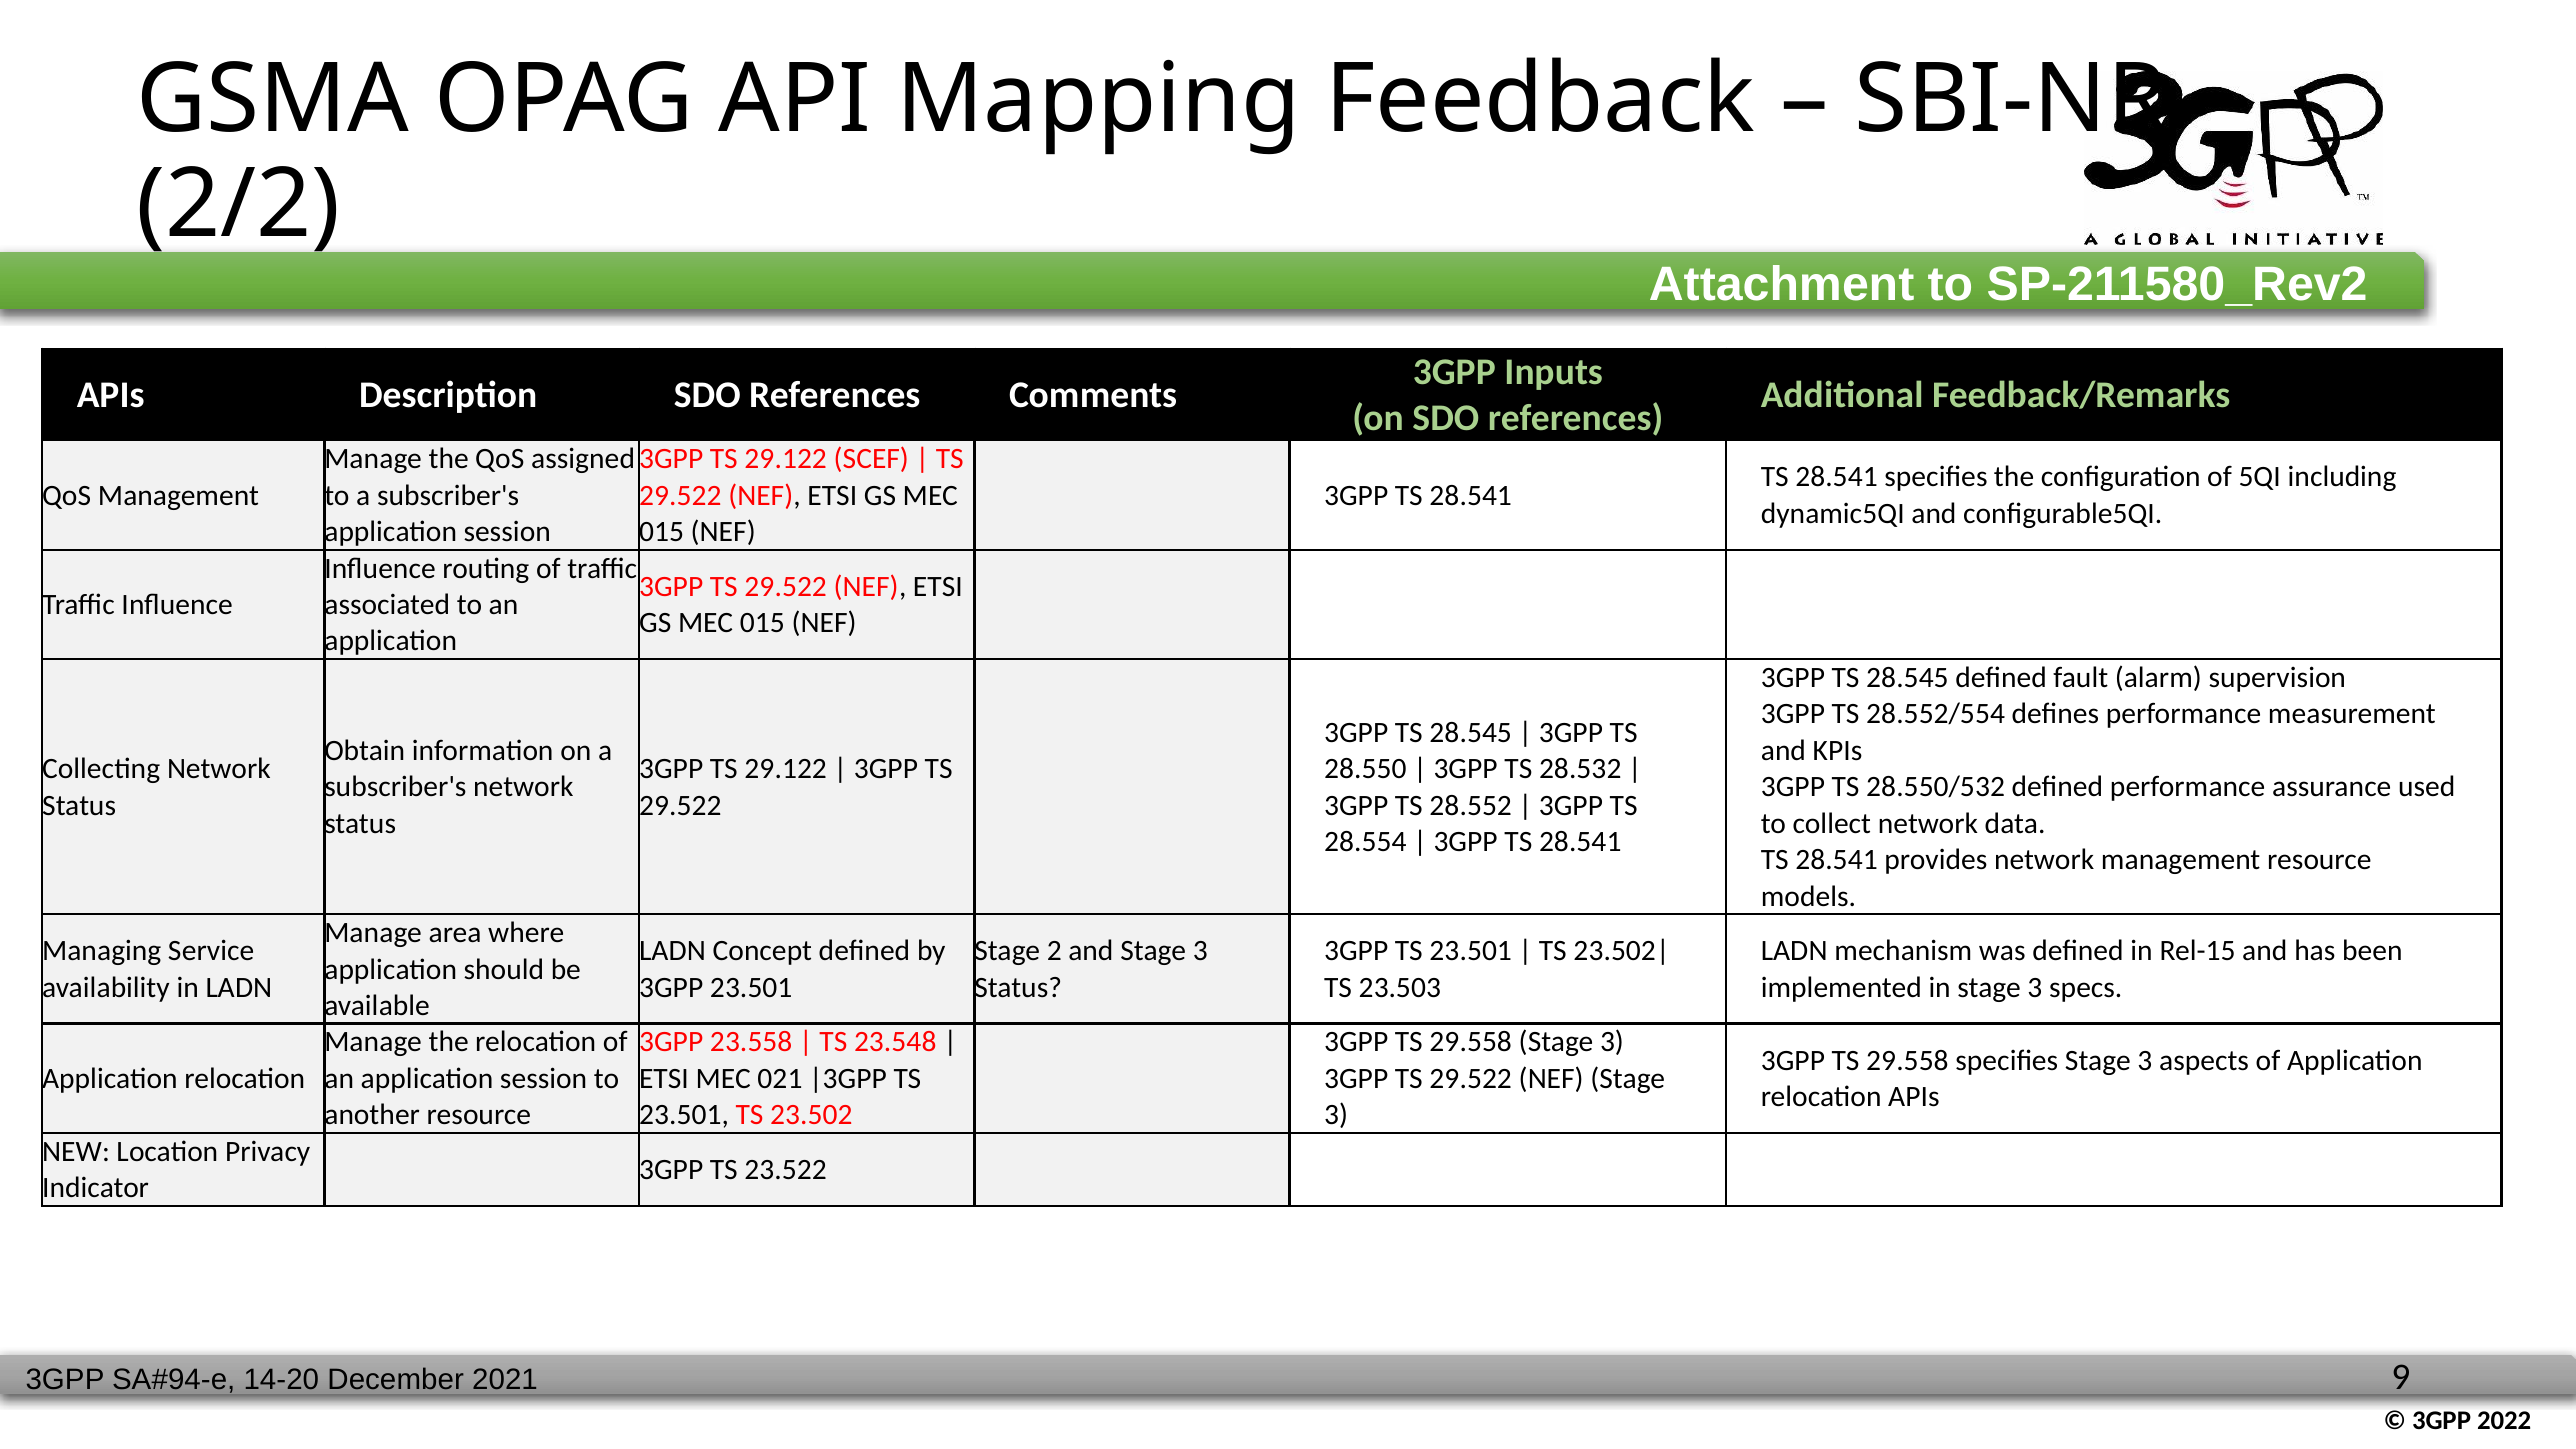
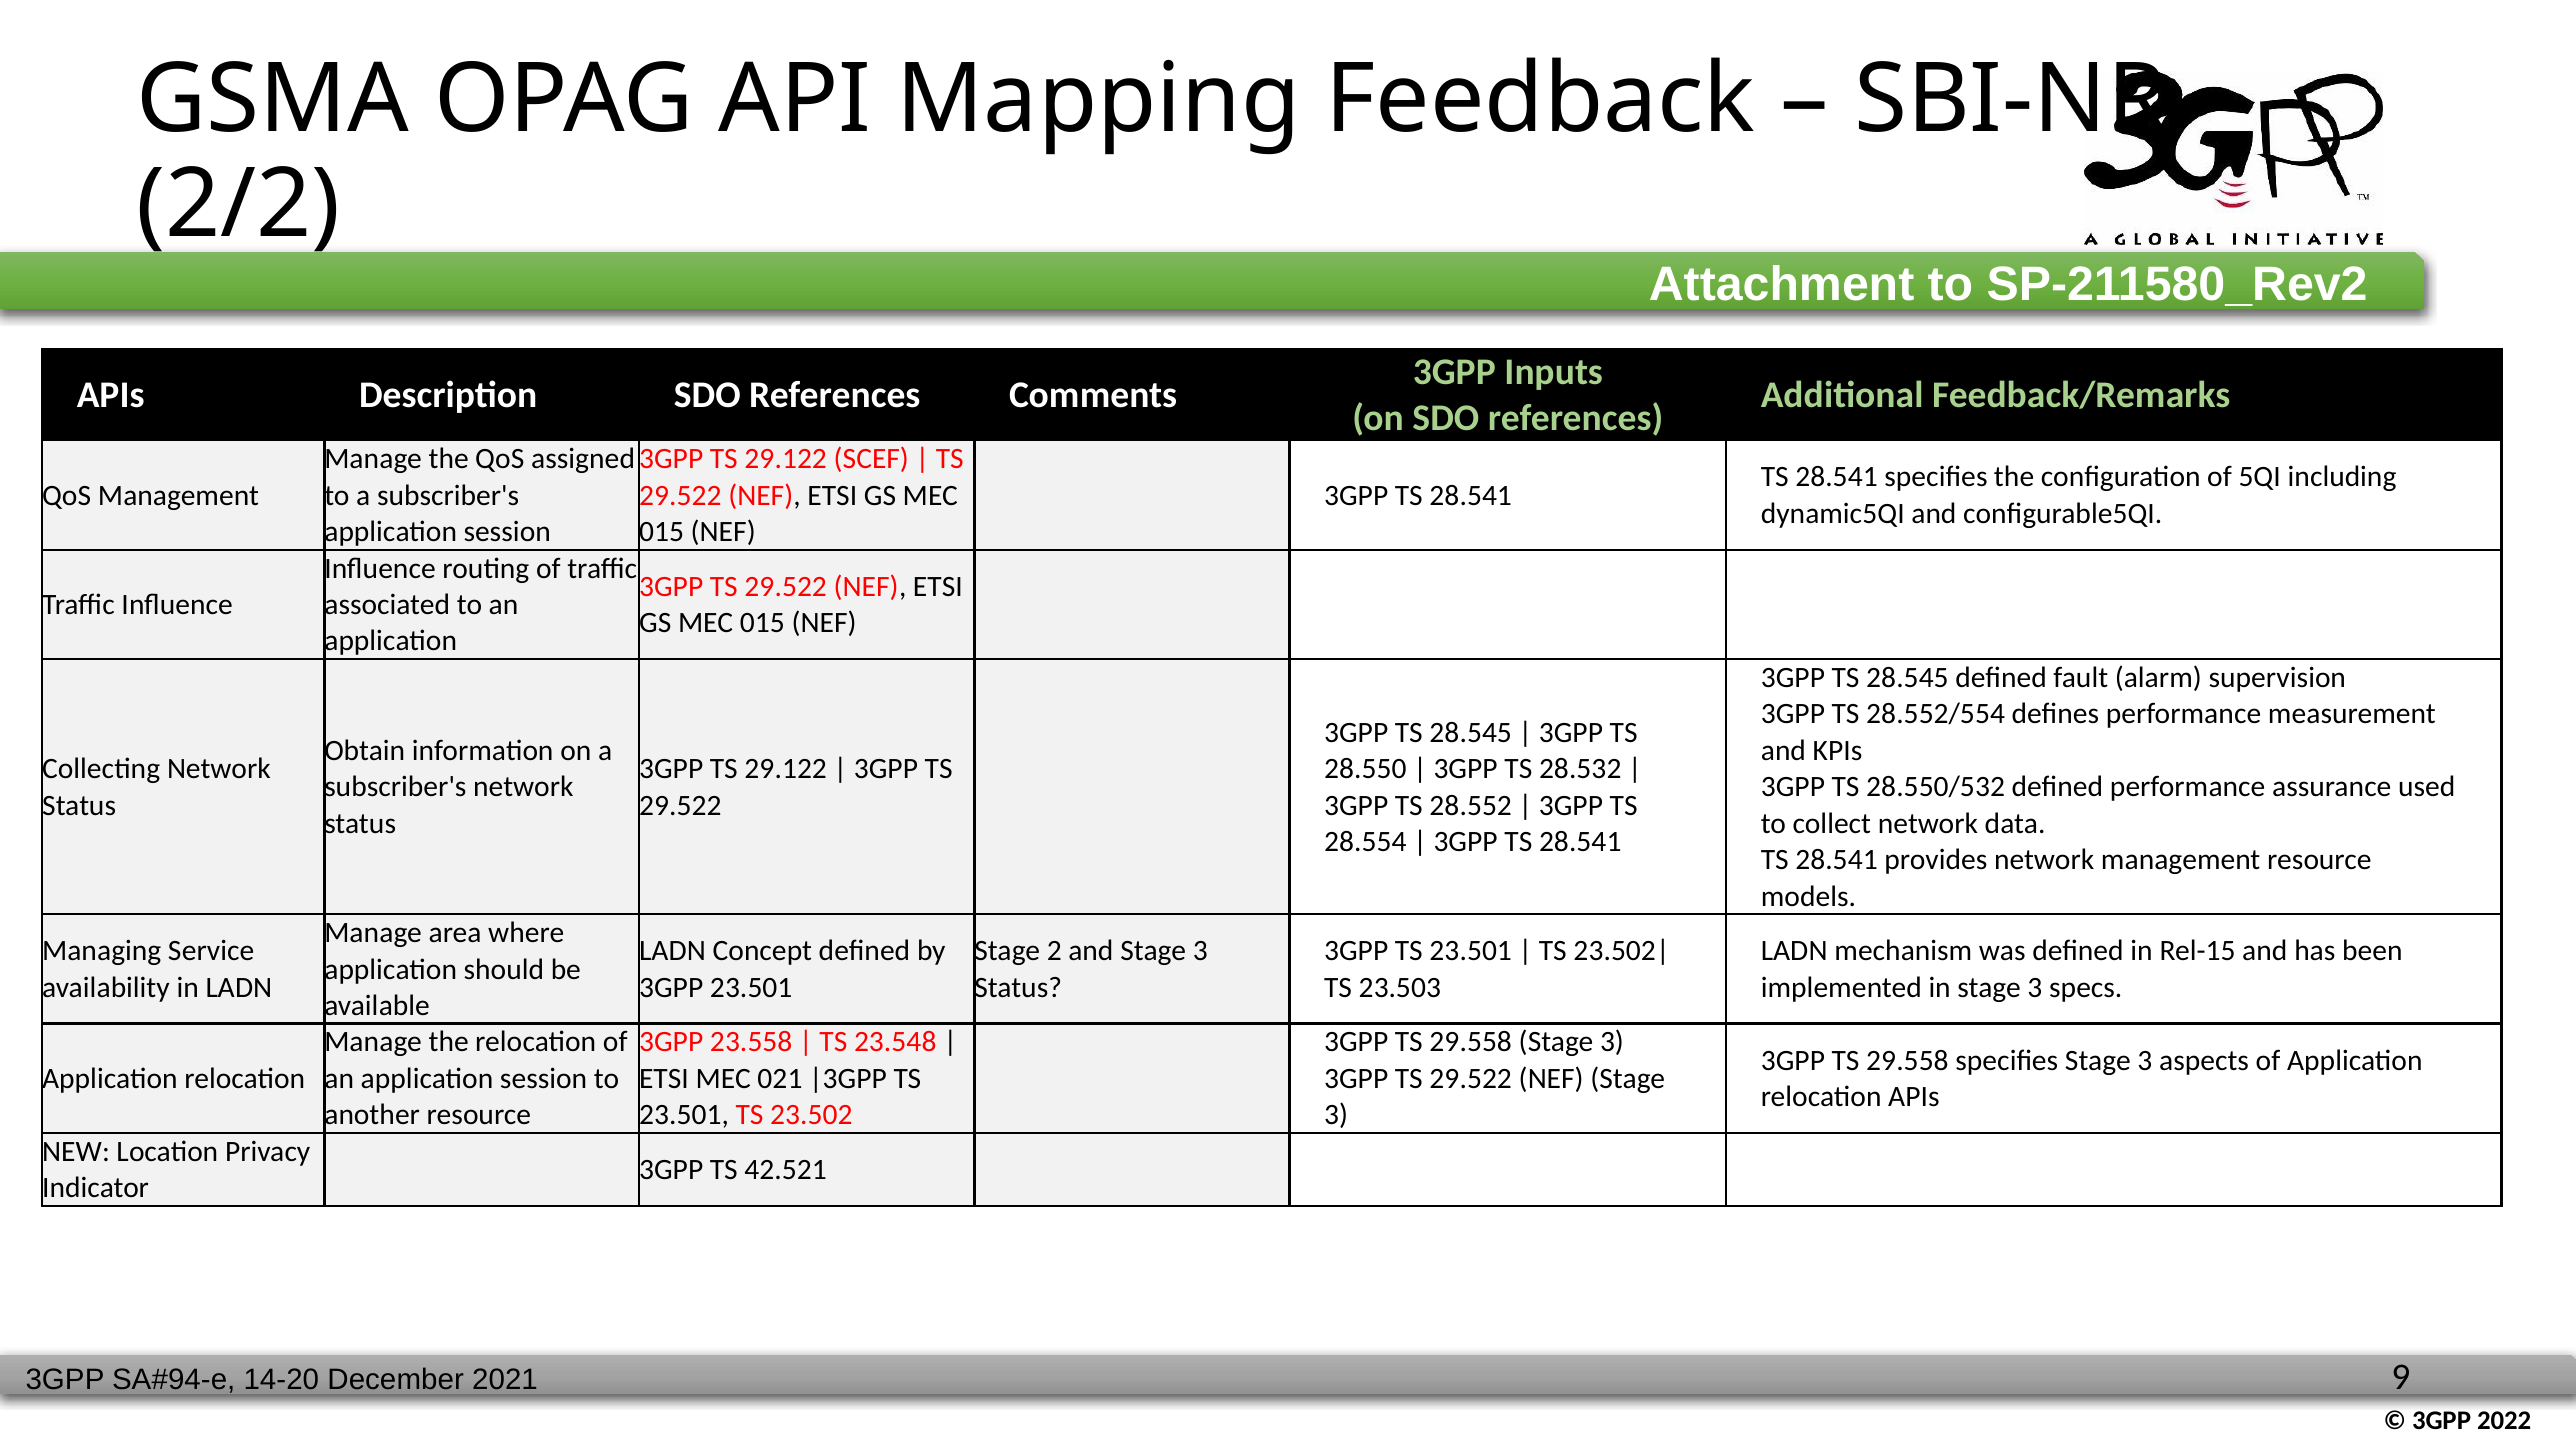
23.522: 23.522 -> 42.521
